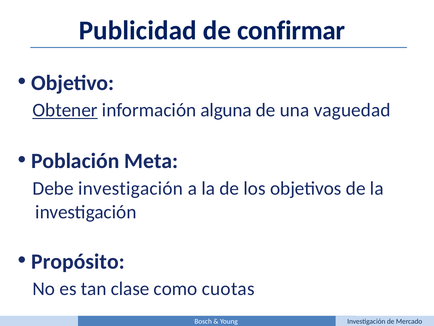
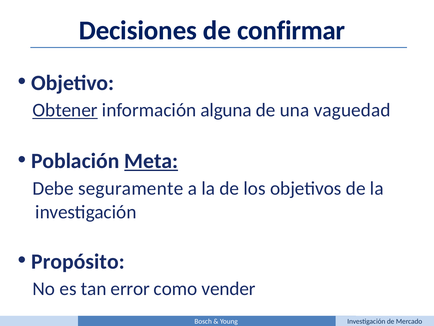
Publicidad: Publicidad -> Decisiones
Meta underline: none -> present
Debe investigación: investigación -> seguramente
clase: clase -> error
cuotas: cuotas -> vender
